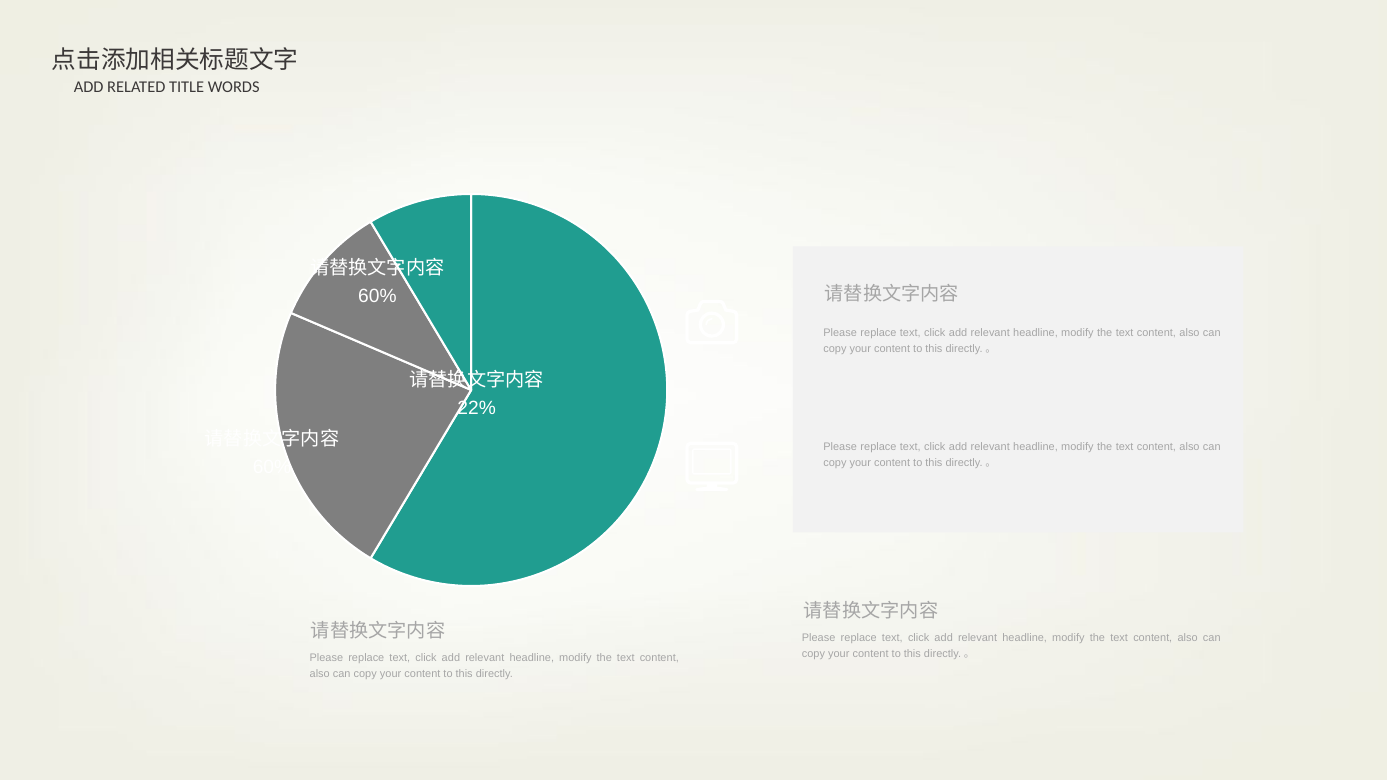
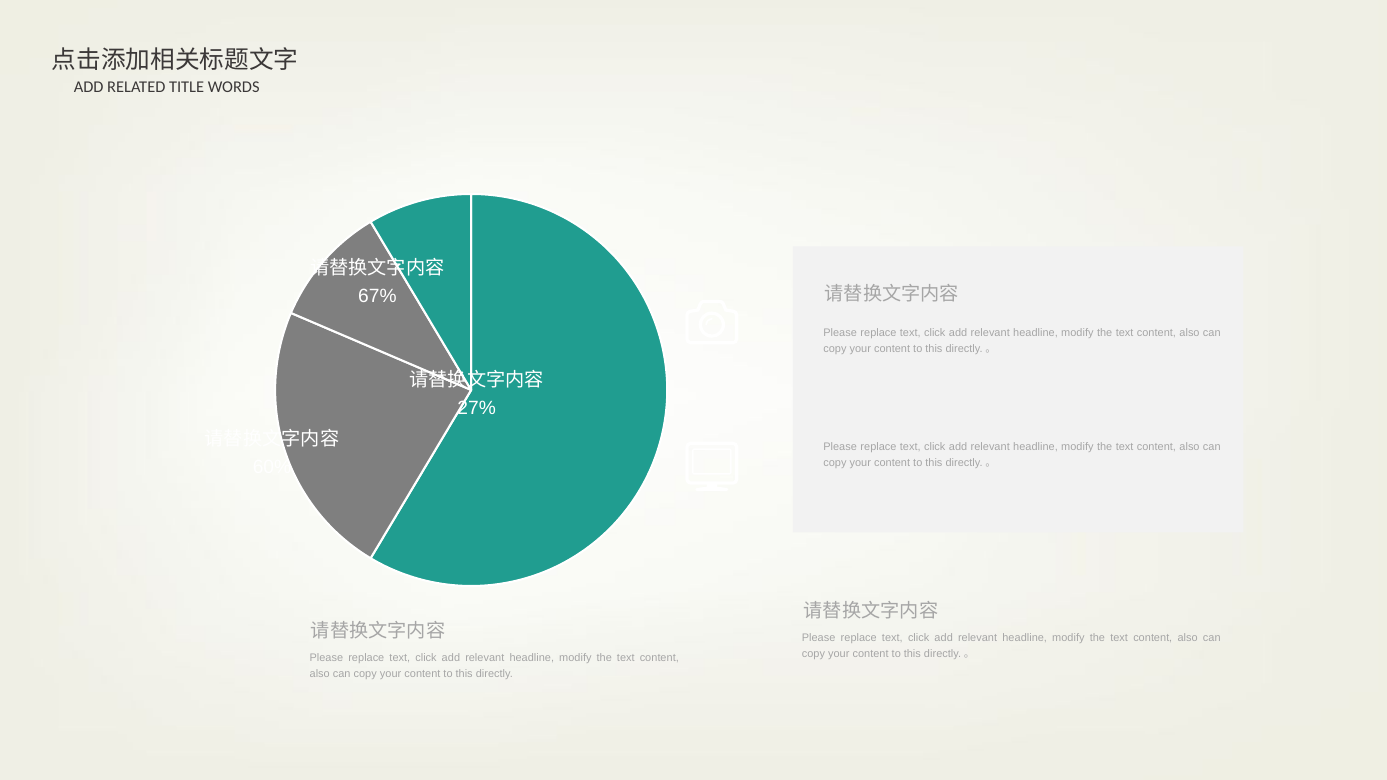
60% at (377, 296): 60% -> 67%
22%: 22% -> 27%
